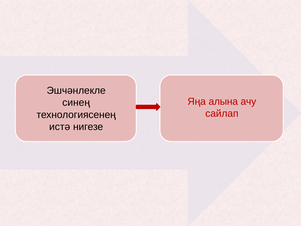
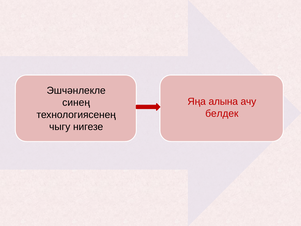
сайлап: сайлап -> белдек
истә: истә -> чыгу
